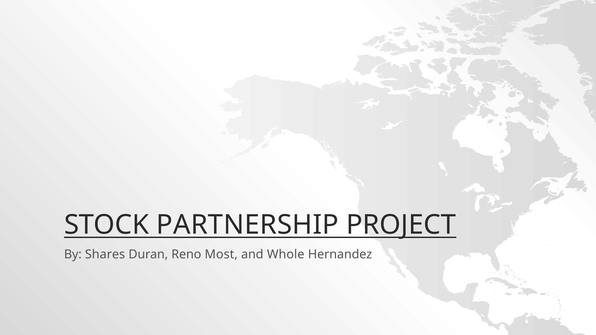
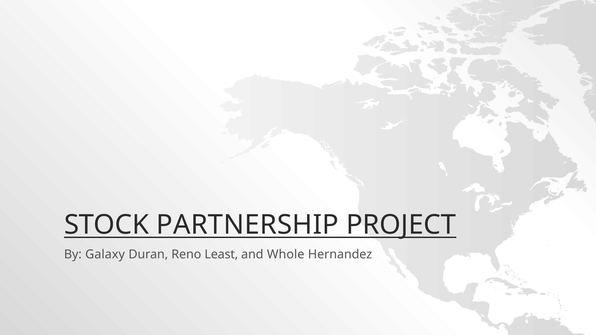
Shares: Shares -> Galaxy
Most: Most -> Least
